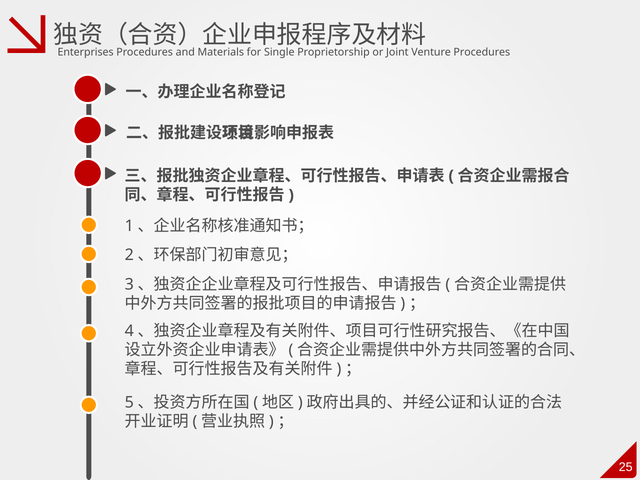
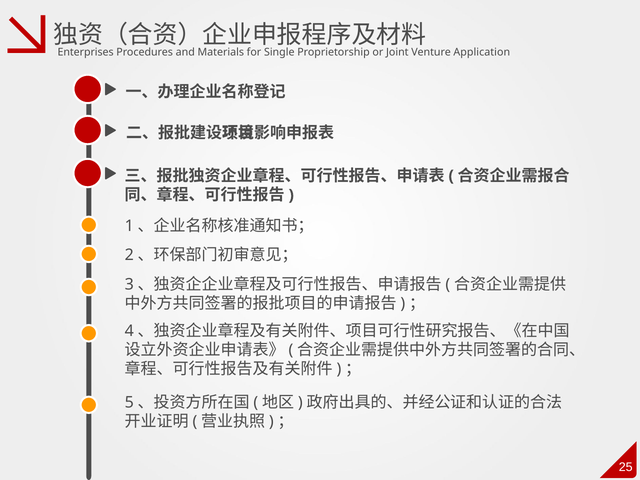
Venture Procedures: Procedures -> Application
